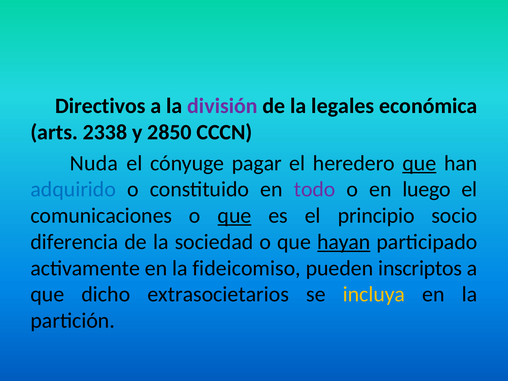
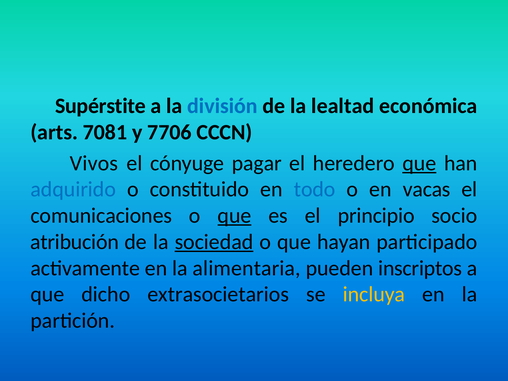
Directivos: Directivos -> Supérstite
división colour: purple -> blue
legales: legales -> lealtad
2338: 2338 -> 7081
2850: 2850 -> 7706
Nuda: Nuda -> Vivos
todo colour: purple -> blue
luego: luego -> vacas
diferencia: diferencia -> atribución
sociedad underline: none -> present
hayan underline: present -> none
fideicomiso: fideicomiso -> alimentaria
